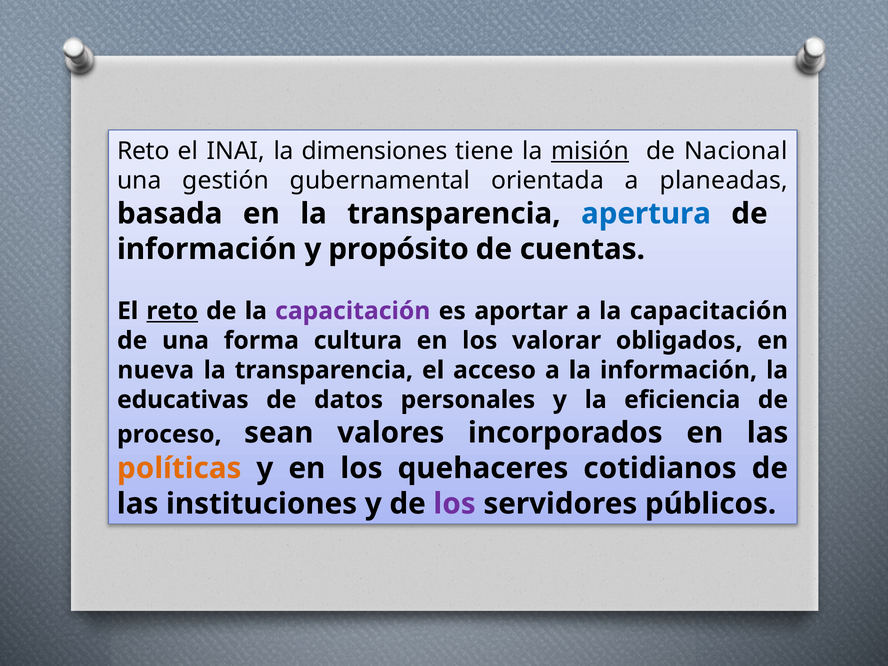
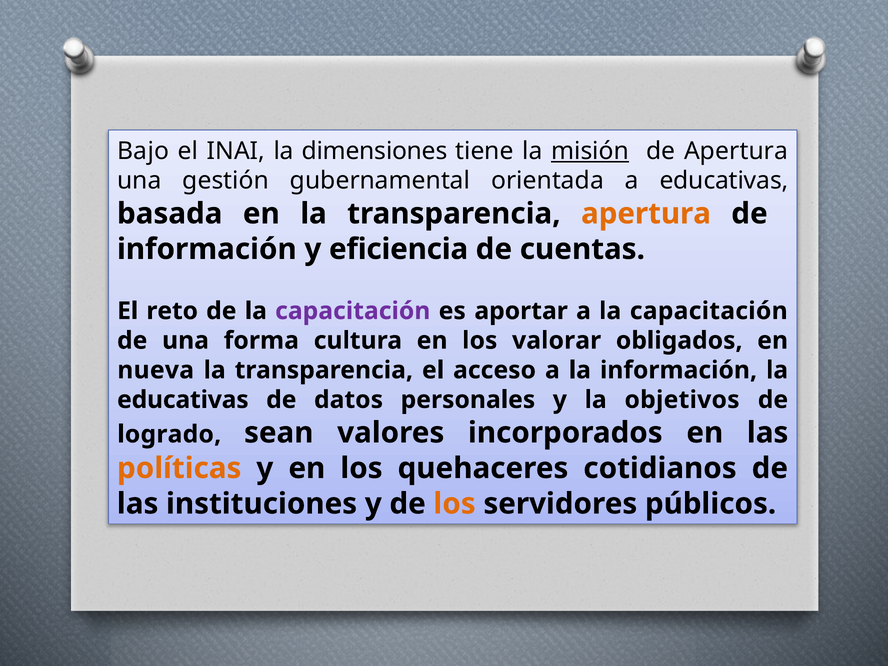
Reto at (143, 151): Reto -> Bajo
de Nacional: Nacional -> Apertura
a planeadas: planeadas -> educativas
apertura at (646, 214) colour: blue -> orange
propósito: propósito -> eficiencia
reto at (172, 311) underline: present -> none
eficiencia: eficiencia -> objetivos
proceso: proceso -> logrado
los at (455, 504) colour: purple -> orange
